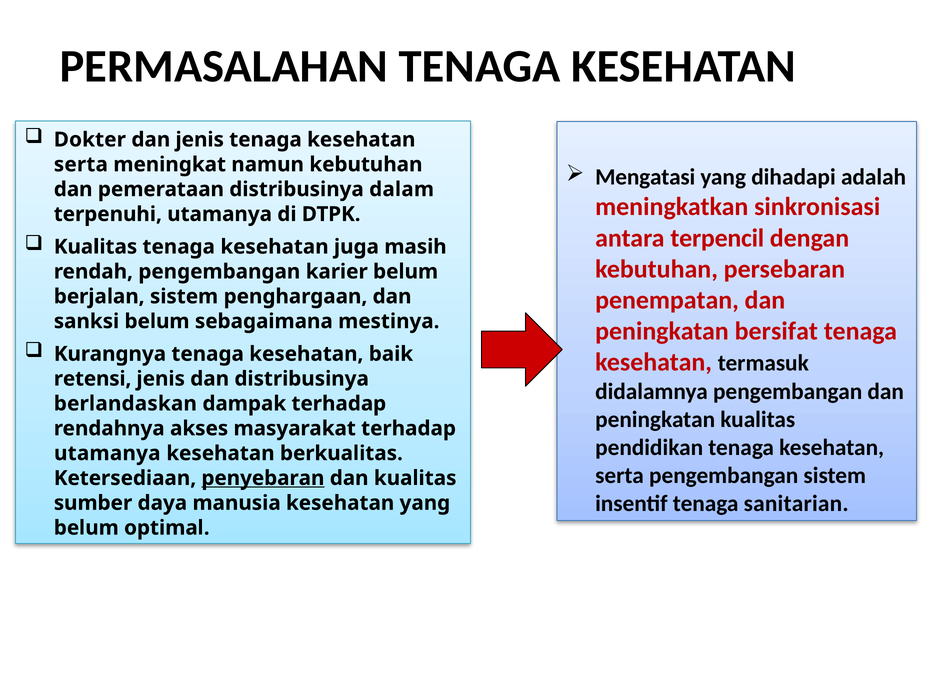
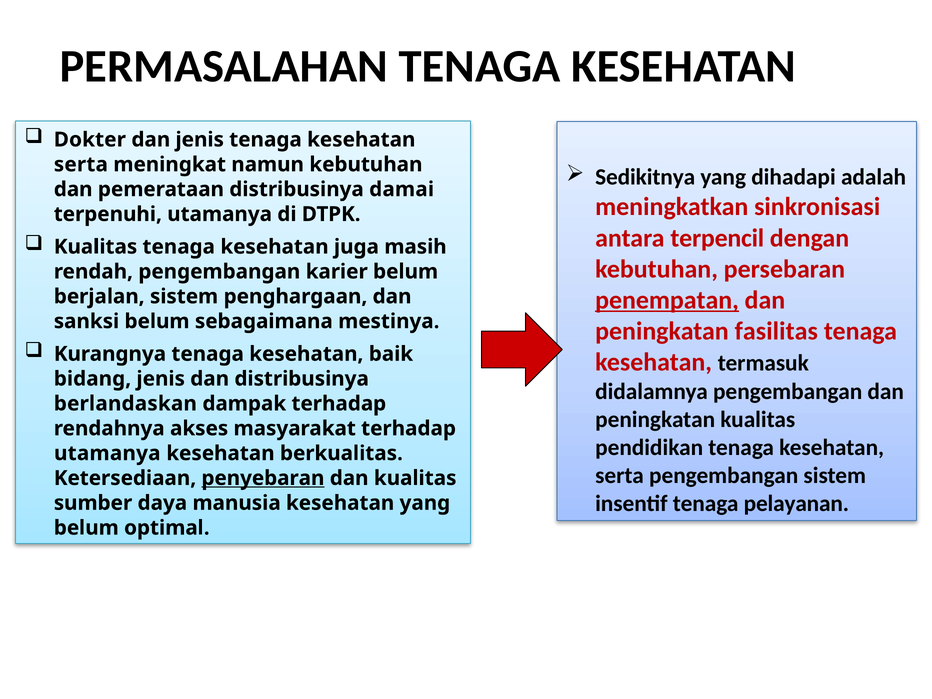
Mengatasi: Mengatasi -> Sedikitnya
dalam: dalam -> damai
penempatan underline: none -> present
bersifat: bersifat -> fasilitas
retensi: retensi -> bidang
sanitarian: sanitarian -> pelayanan
